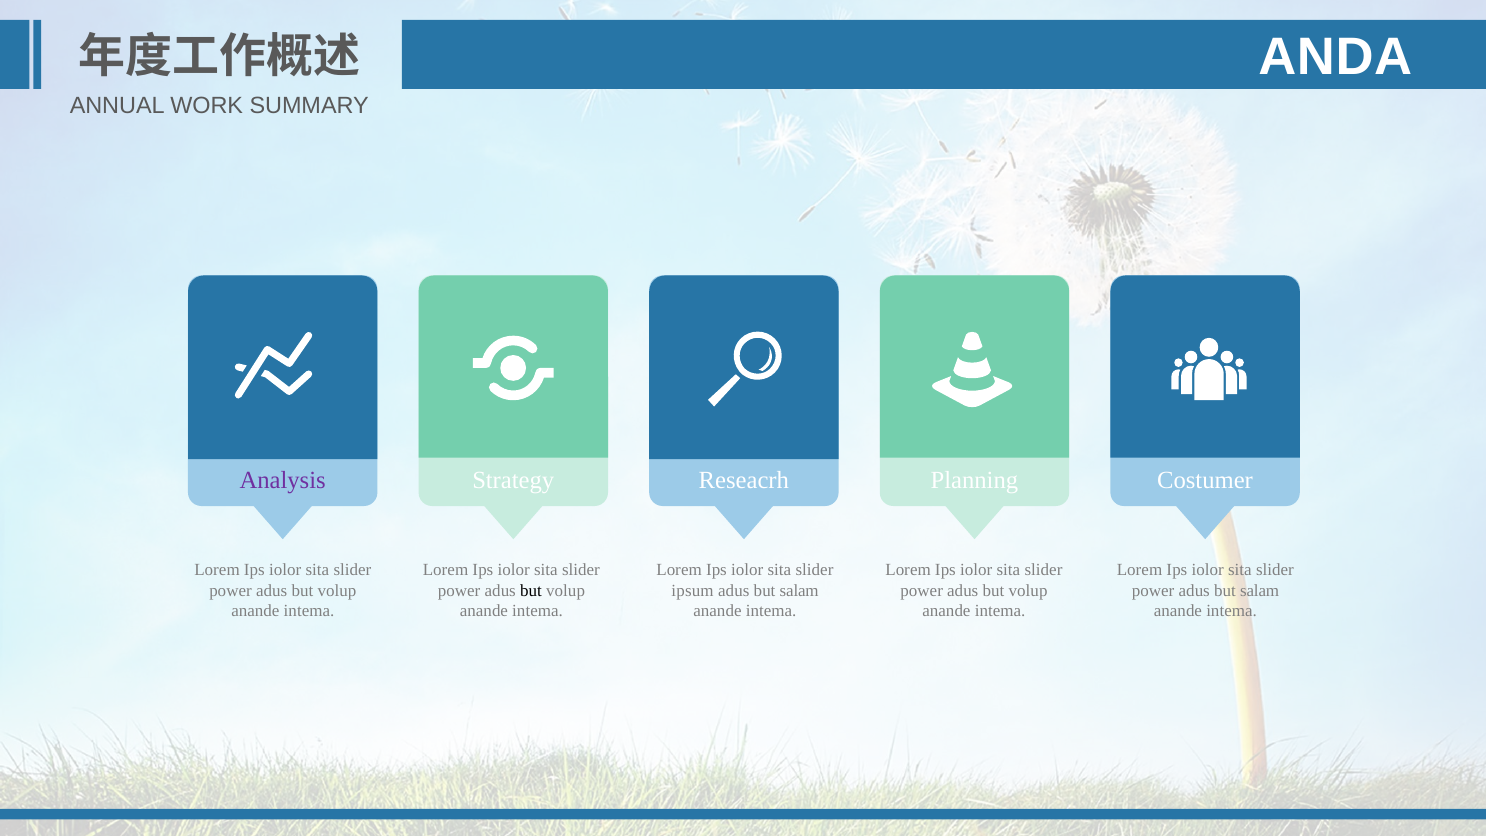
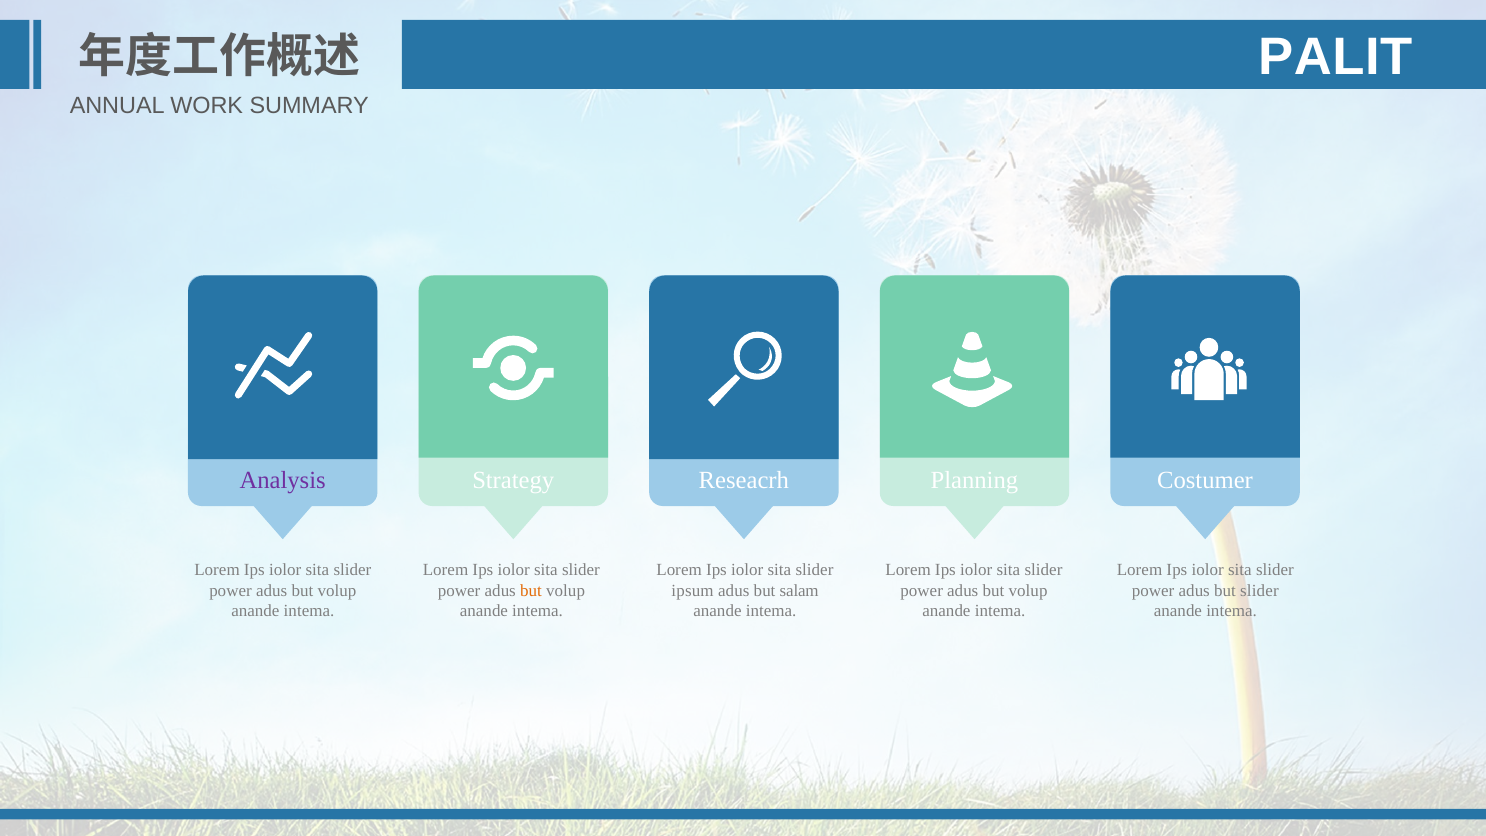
ANDA: ANDA -> PALIT
but at (531, 590) colour: black -> orange
power adus but salam: salam -> slider
